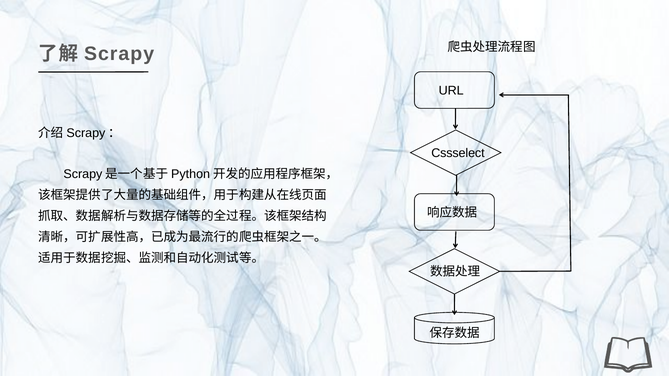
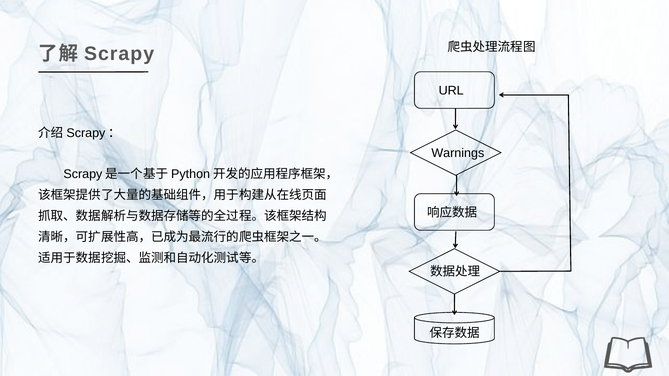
Cssselect: Cssselect -> Warnings
